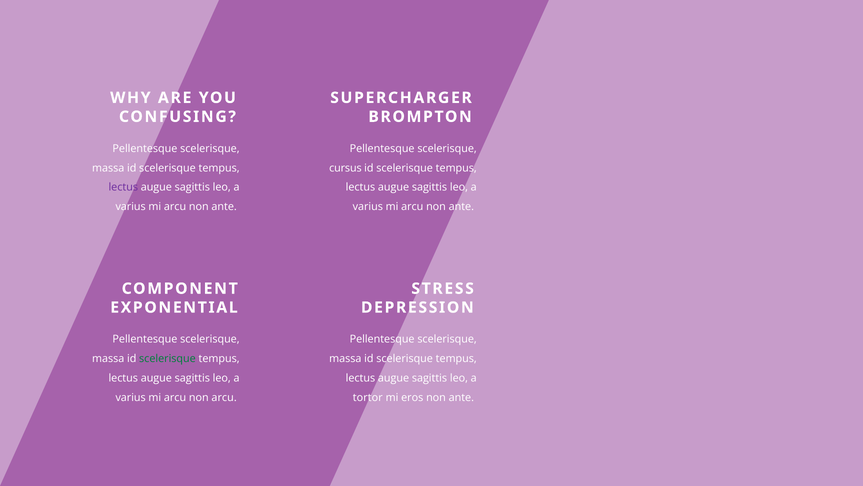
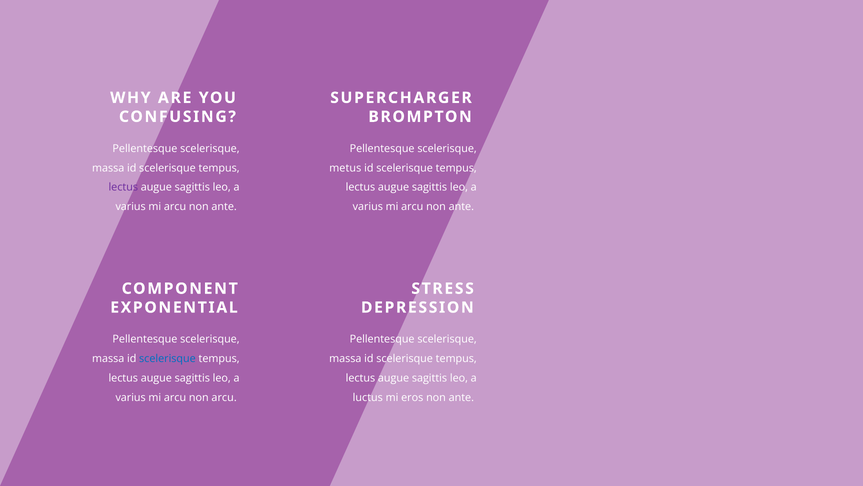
cursus: cursus -> metus
scelerisque at (167, 358) colour: green -> blue
tortor: tortor -> luctus
